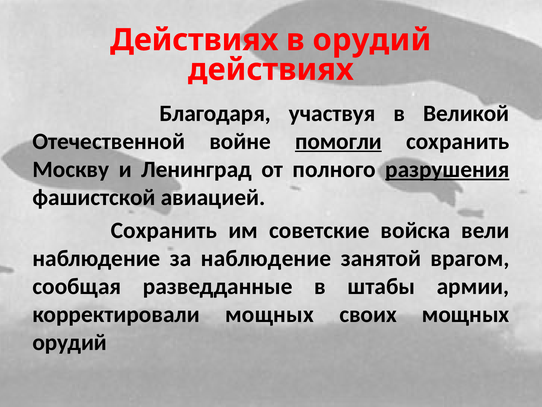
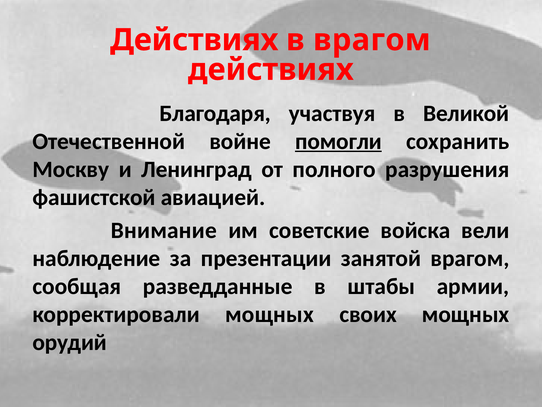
в орудий: орудий -> врагом
разрушения underline: present -> none
Сохранить at (164, 230): Сохранить -> Внимание
за наблюдение: наблюдение -> презентации
